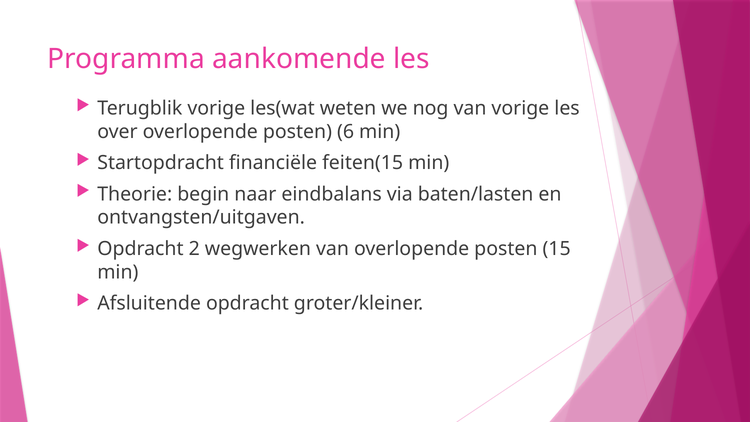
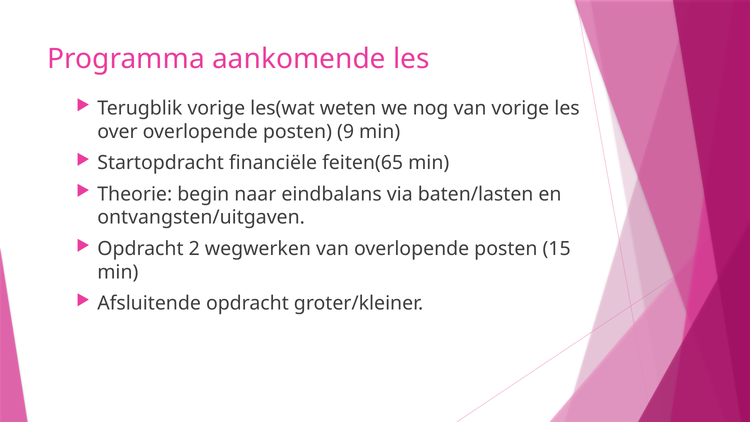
6: 6 -> 9
feiten(15: feiten(15 -> feiten(65
